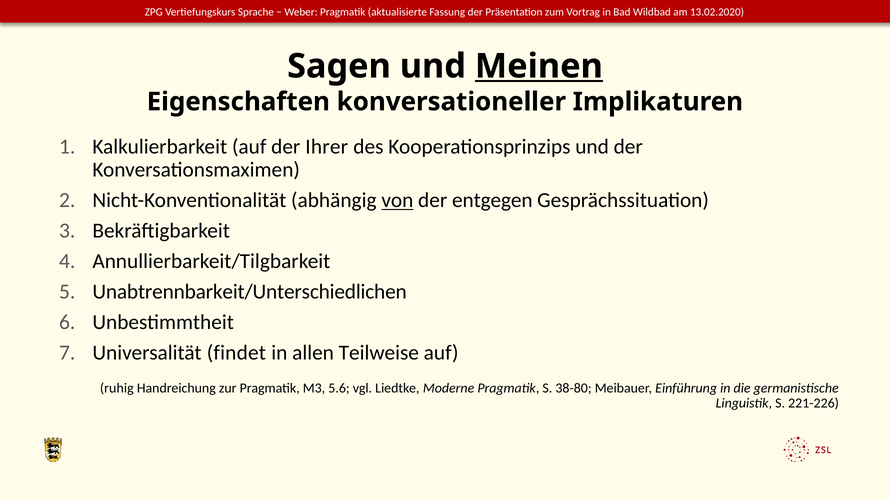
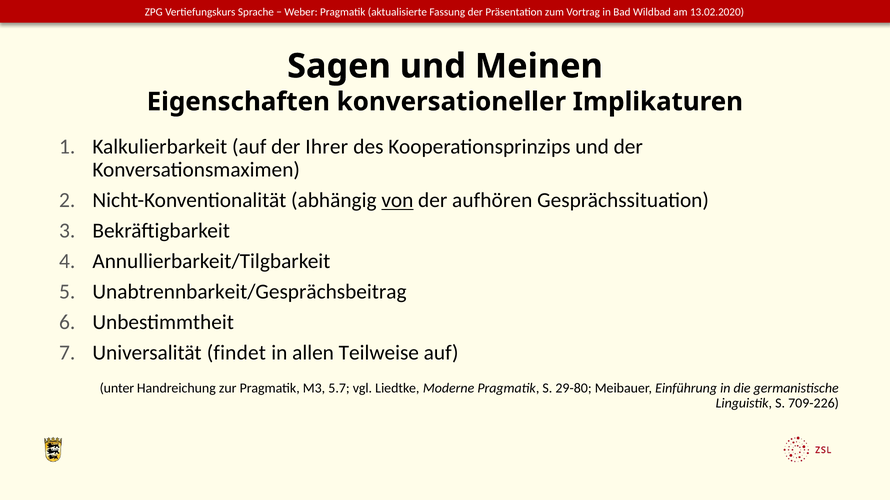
Meinen underline: present -> none
entgegen: entgegen -> aufhören
Unabtrennbarkeit/Unterschiedlichen: Unabtrennbarkeit/Unterschiedlichen -> Unabtrennbarkeit/Gesprächsbeitrag
ruhig: ruhig -> unter
5.6: 5.6 -> 5.7
38-80: 38-80 -> 29-80
221-226: 221-226 -> 709-226
